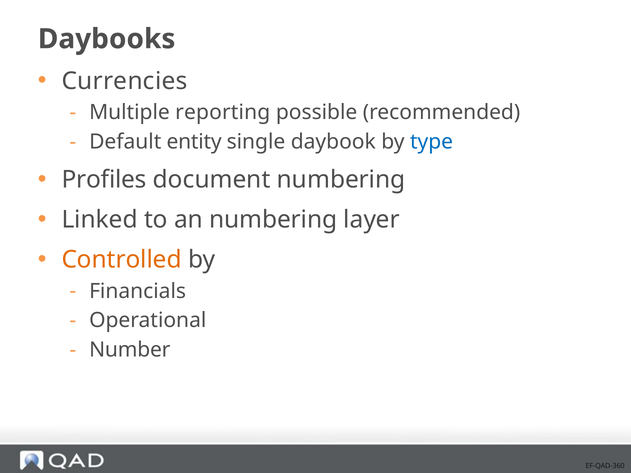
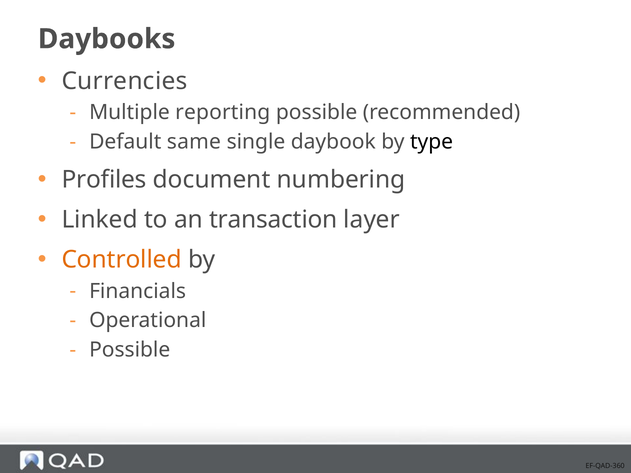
entity: entity -> same
type colour: blue -> black
an numbering: numbering -> transaction
Number at (130, 350): Number -> Possible
